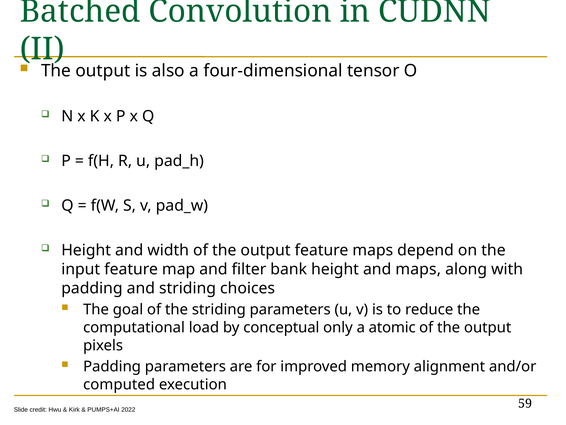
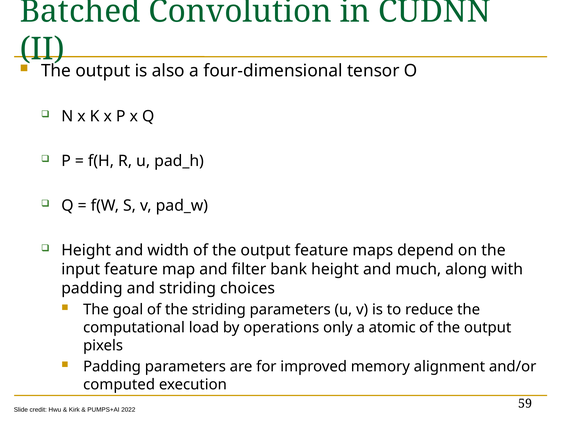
and maps: maps -> much
conceptual: conceptual -> operations
